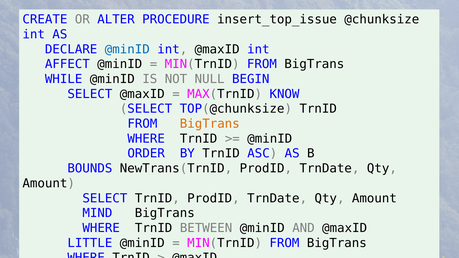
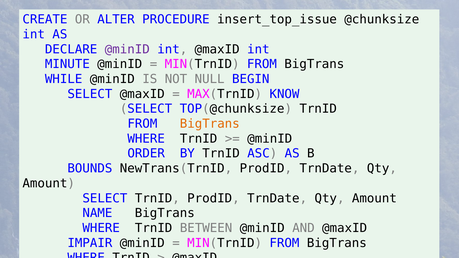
@minID at (127, 49) colour: blue -> purple
AFFECT: AFFECT -> MINUTE
MIND: MIND -> NAME
LITTLE: LITTLE -> IMPAIR
